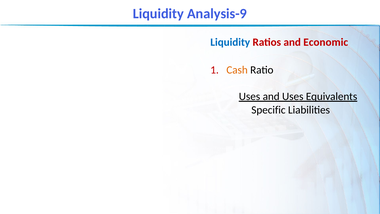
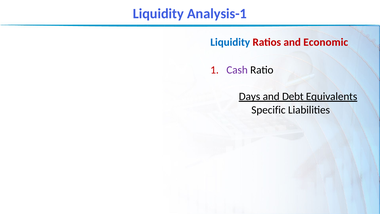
Analysis-9: Analysis-9 -> Analysis-1
Cash colour: orange -> purple
Uses at (250, 96): Uses -> Days
and Uses: Uses -> Debt
